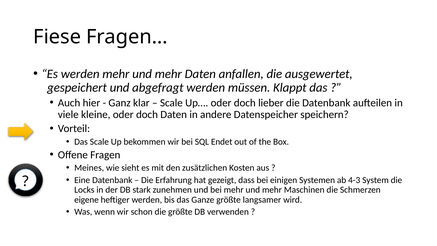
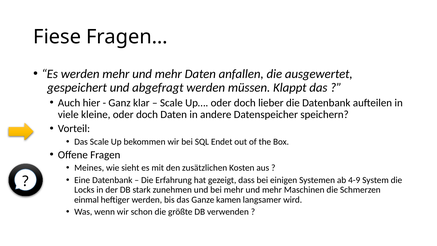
4-3: 4-3 -> 4-9
eigene: eigene -> einmal
Ganze größte: größte -> kamen
